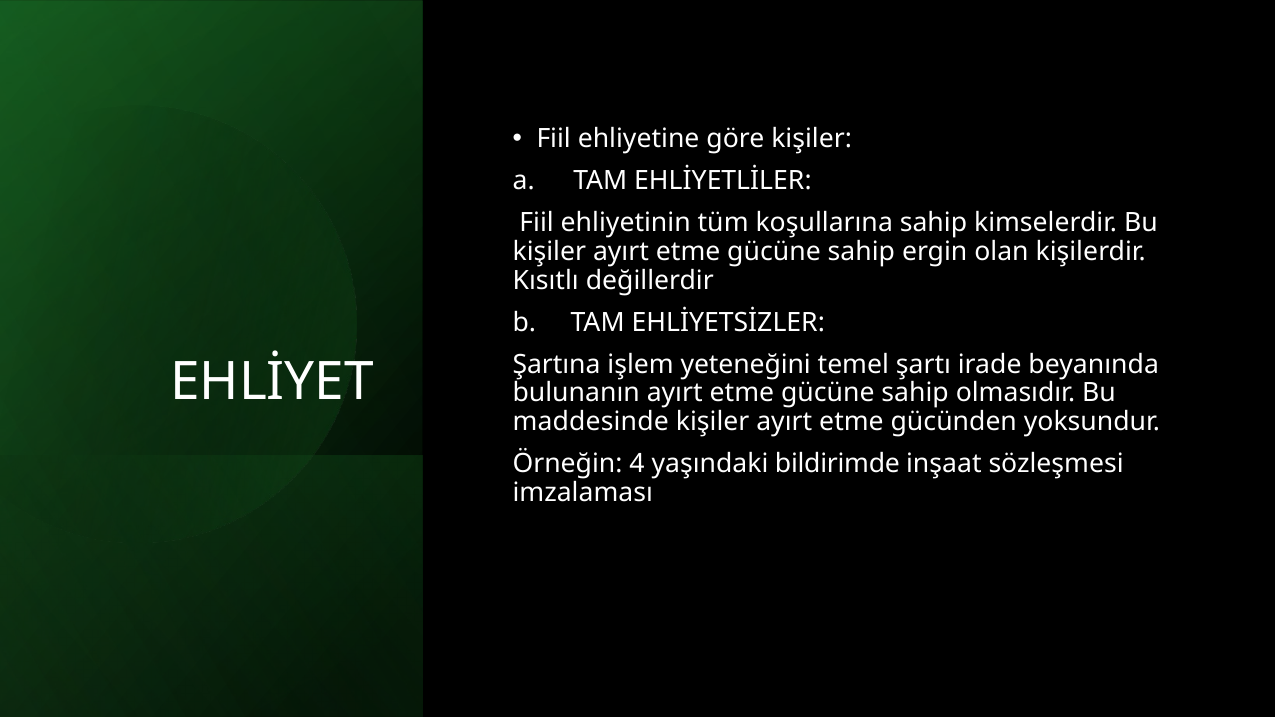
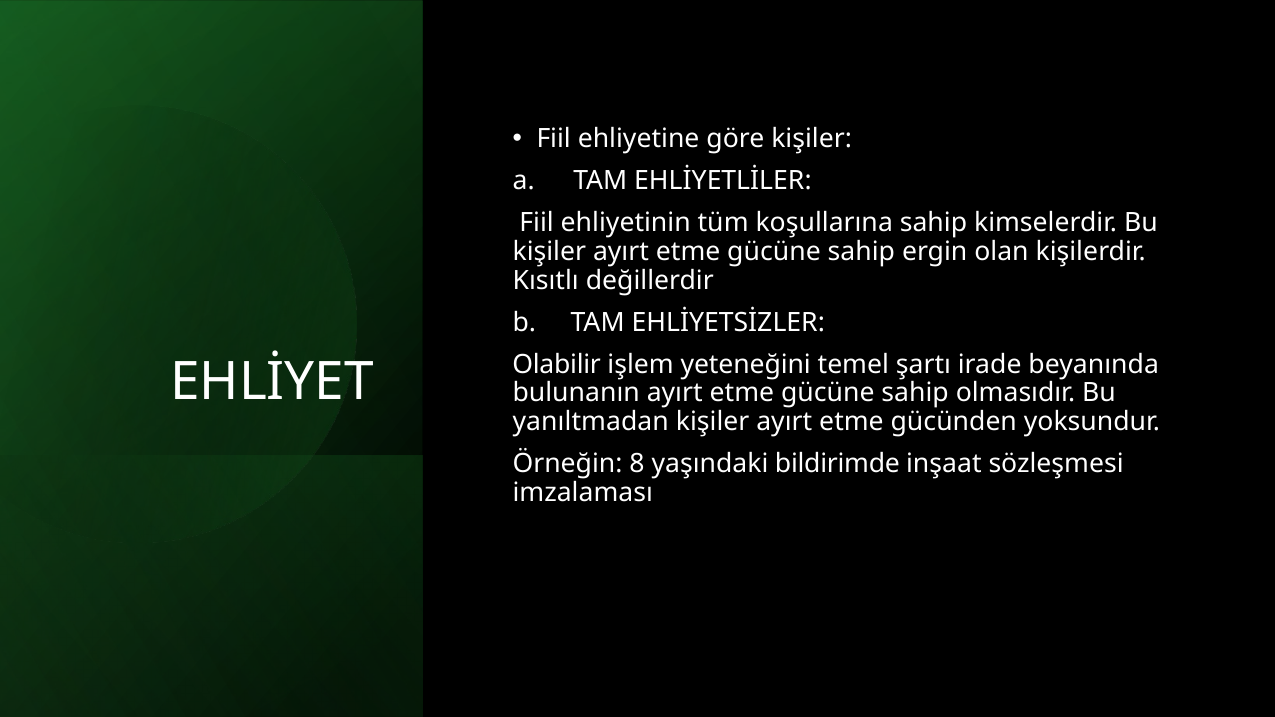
Şartına: Şartına -> Olabilir
maddesinde: maddesinde -> yanıltmadan
4: 4 -> 8
